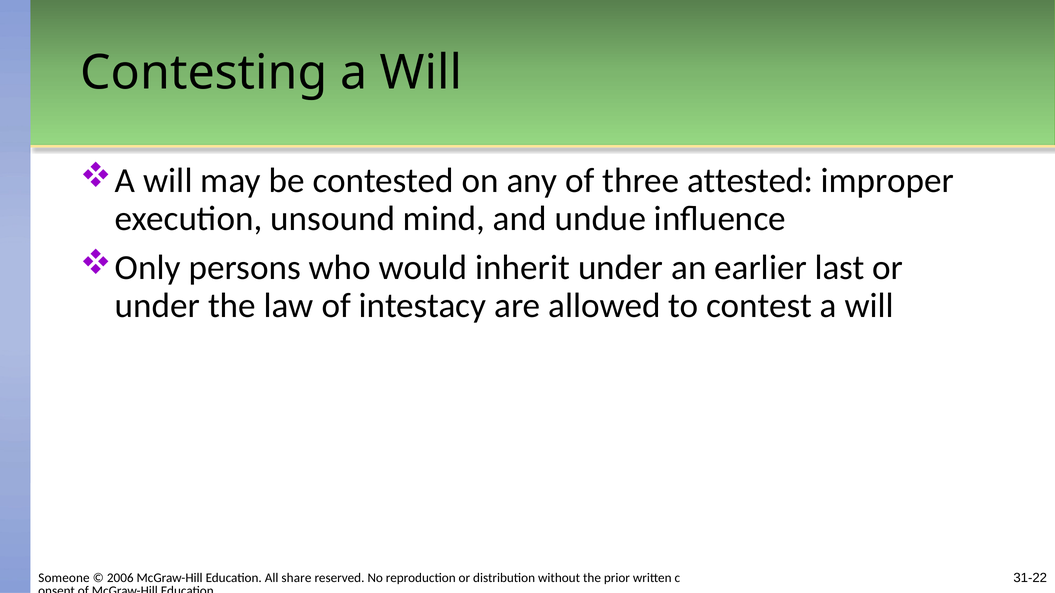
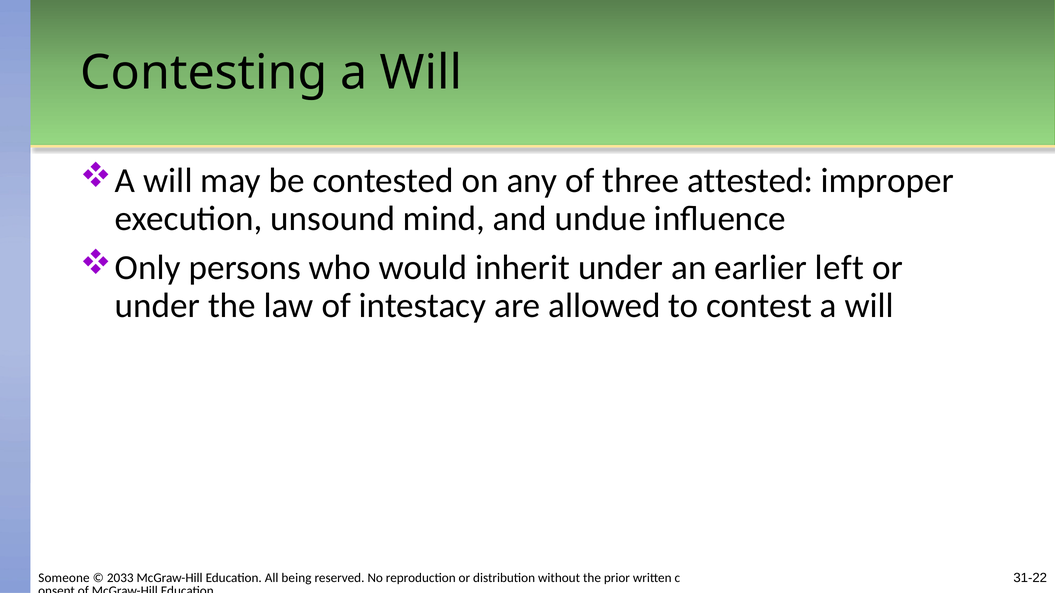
last: last -> left
2006: 2006 -> 2033
share: share -> being
